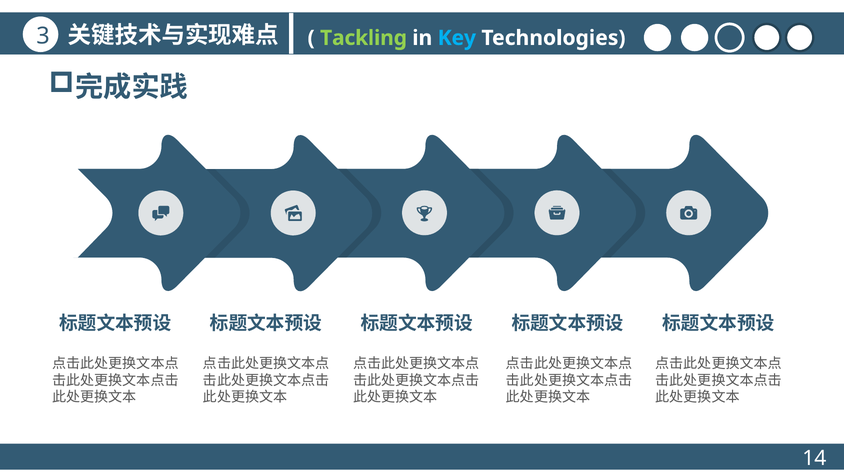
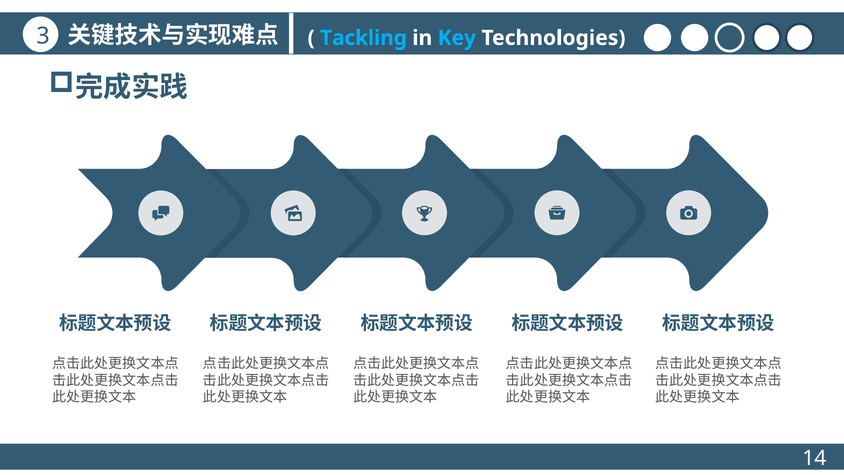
Tackling colour: light green -> light blue
